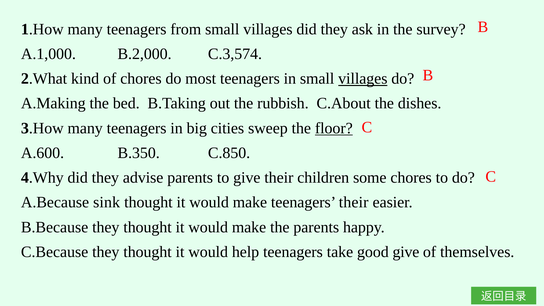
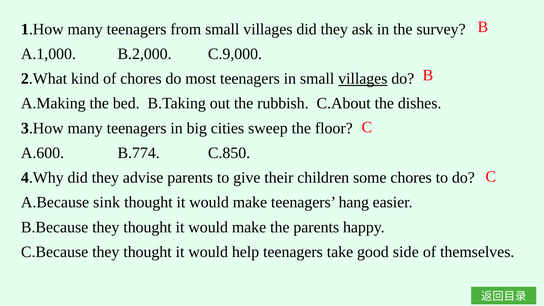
C.3,574: C.3,574 -> C.9,000
floor underline: present -> none
B.350: B.350 -> B.774
teenagers their: their -> hang
good give: give -> side
